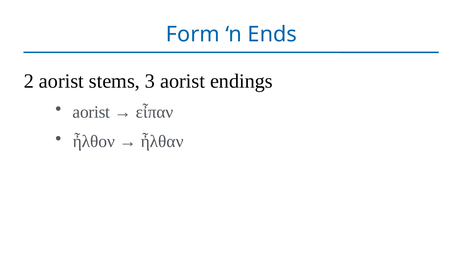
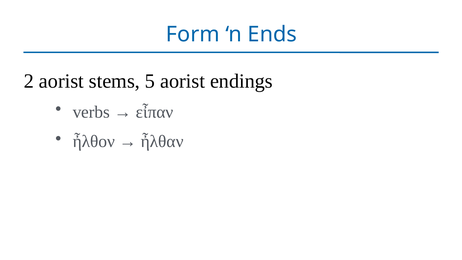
3: 3 -> 5
aorist at (91, 112): aorist -> verbs
